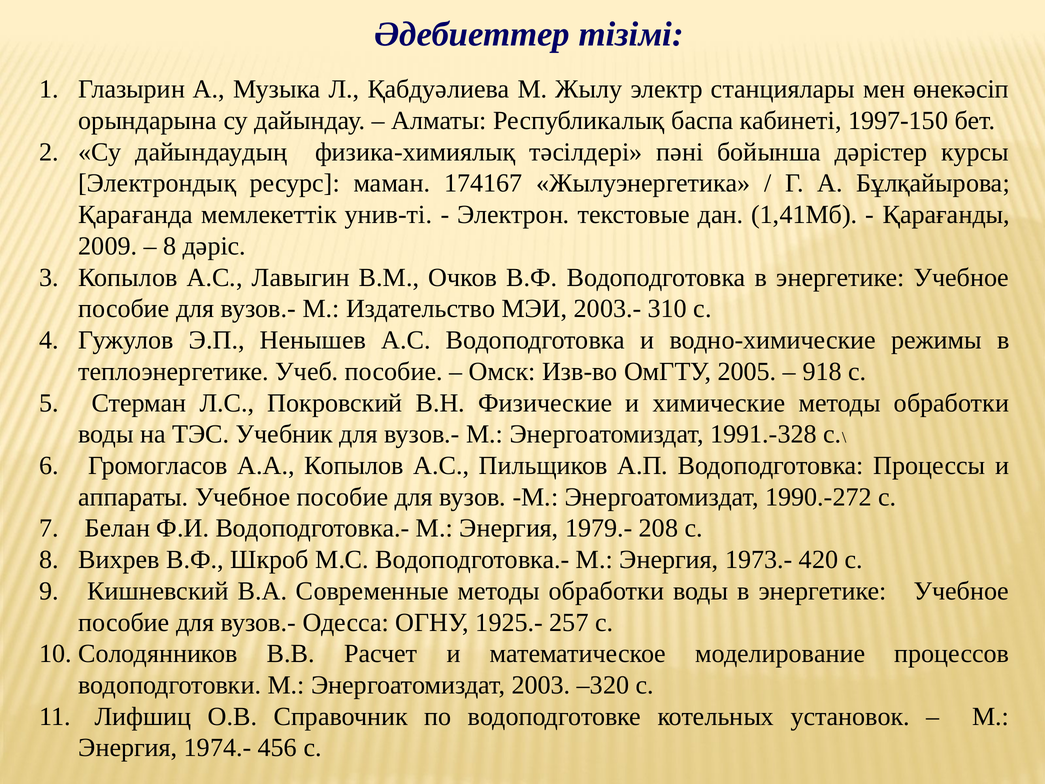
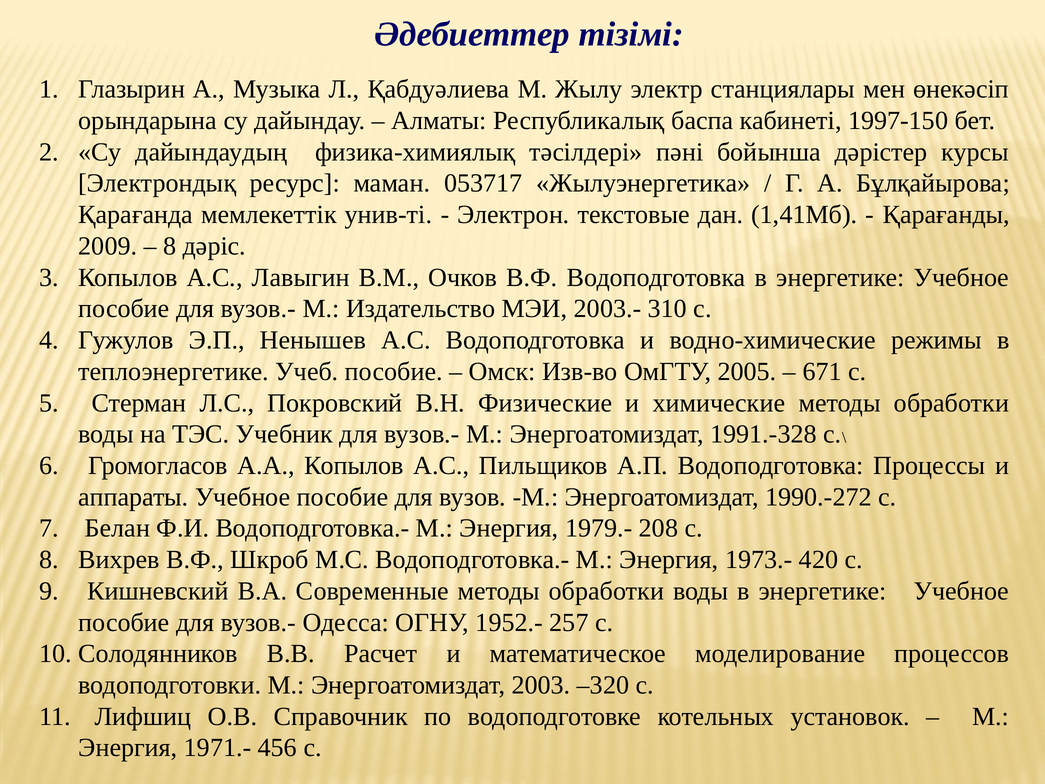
174167: 174167 -> 053717
918: 918 -> 671
1925.-: 1925.- -> 1952.-
1974.-: 1974.- -> 1971.-
